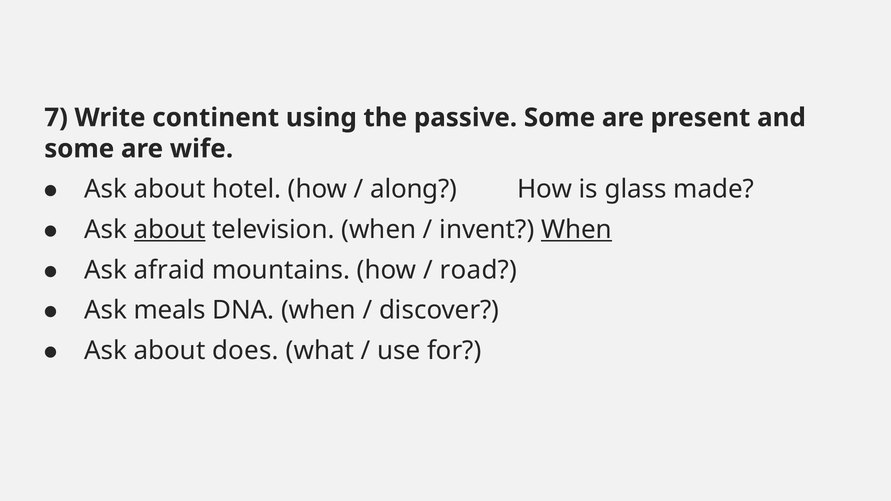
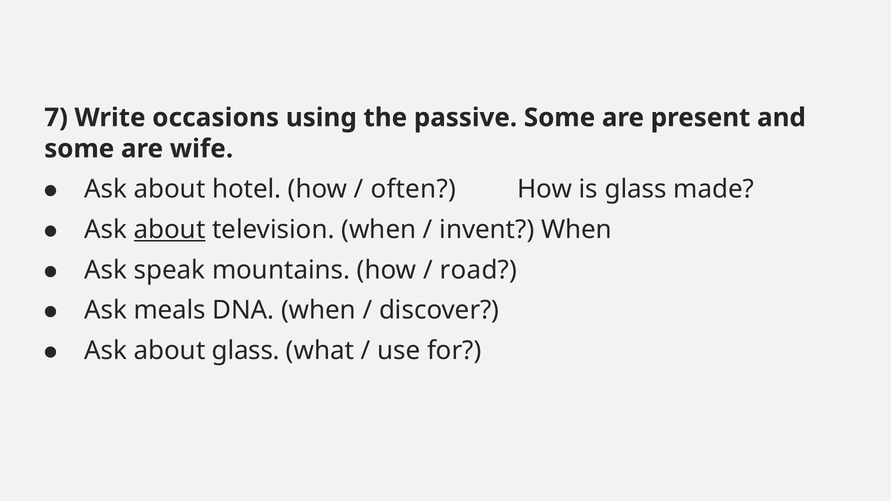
continent: continent -> occasions
along: along -> often
When at (577, 230) underline: present -> none
afraid: afraid -> speak
about does: does -> glass
